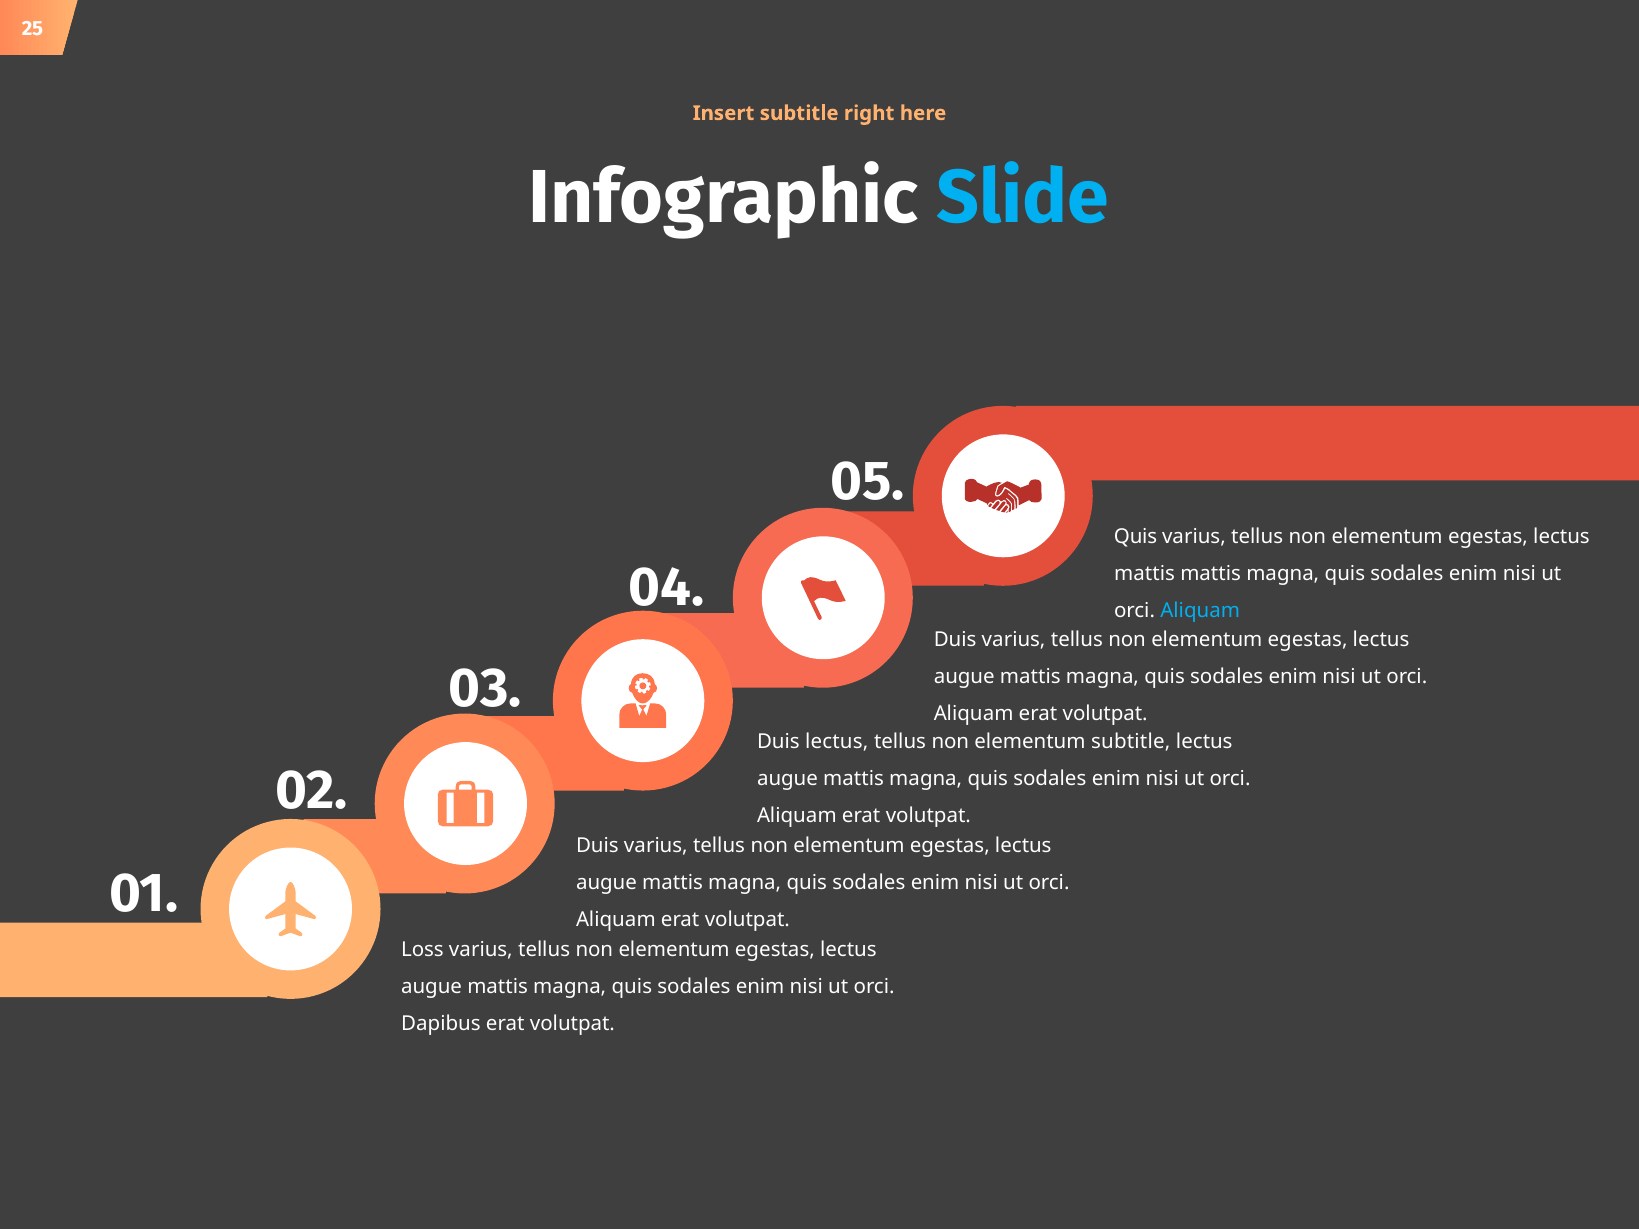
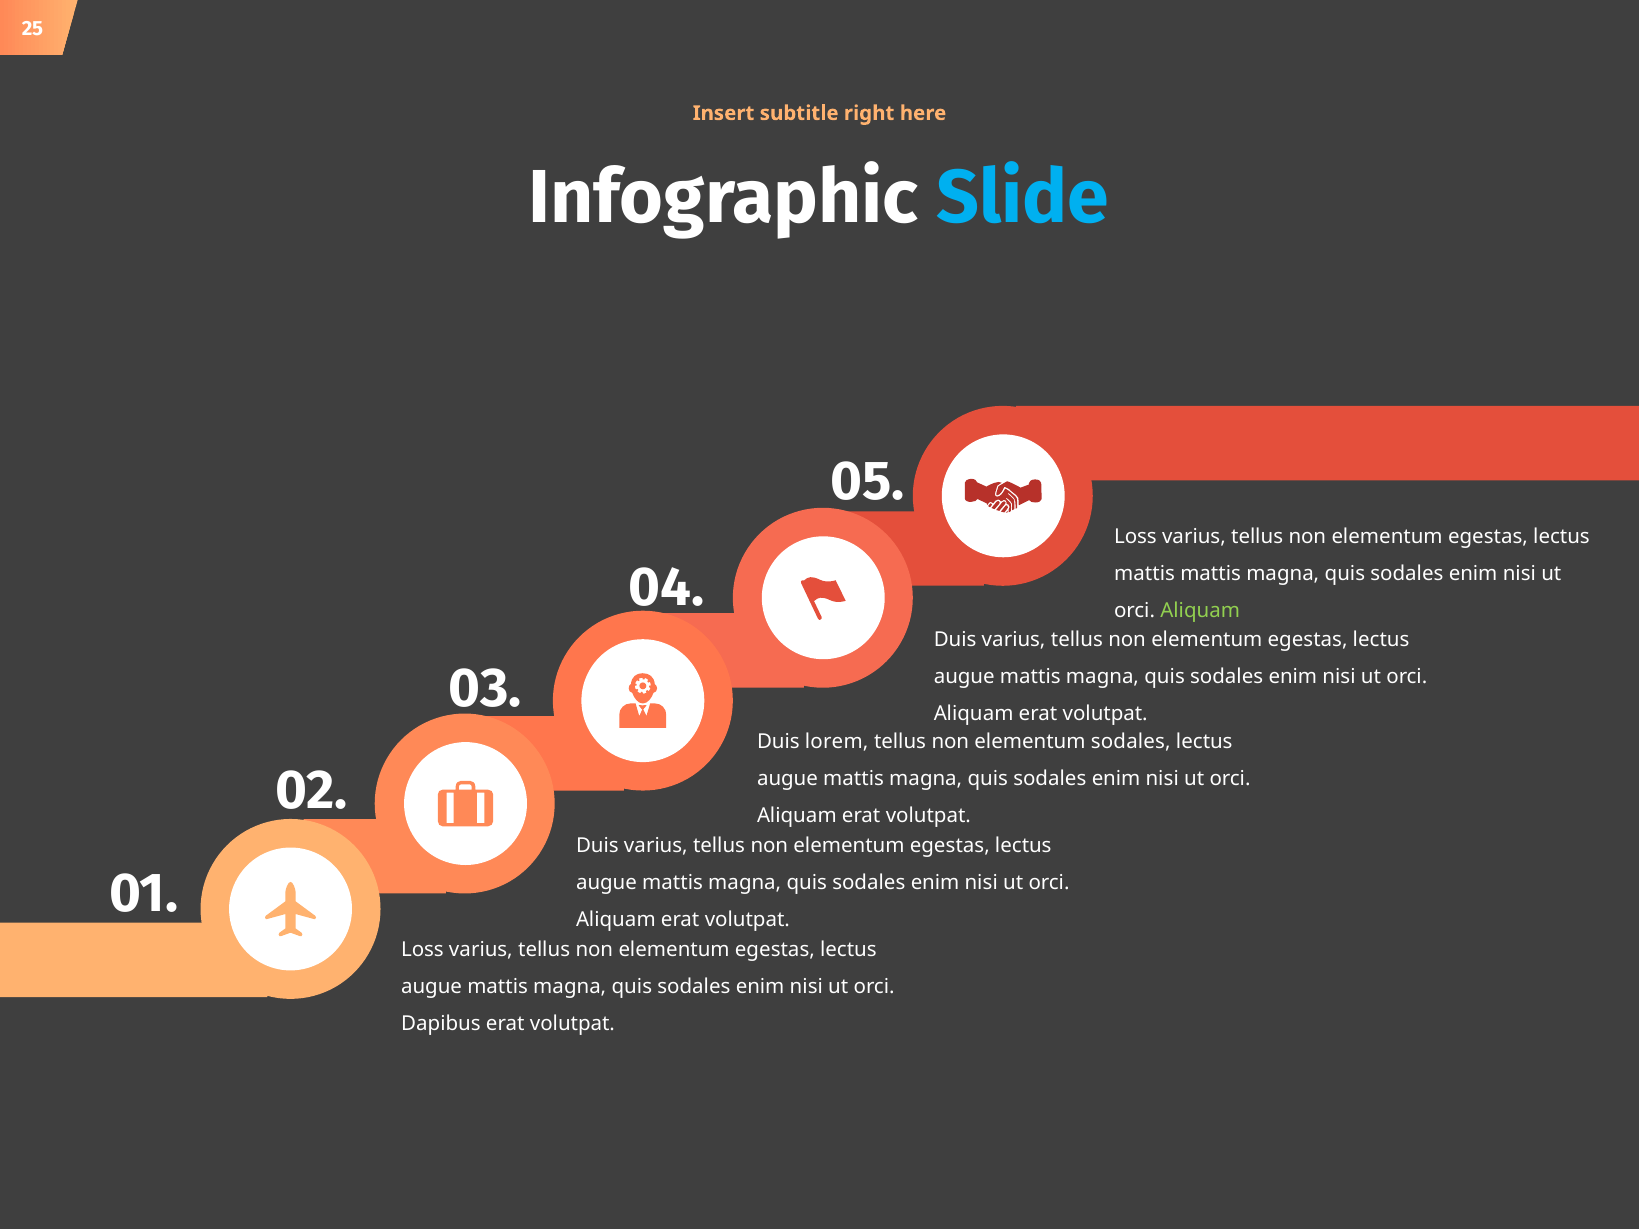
Quis at (1136, 537): Quis -> Loss
Aliquam at (1200, 611) colour: light blue -> light green
Duis lectus: lectus -> lorem
elementum subtitle: subtitle -> sodales
